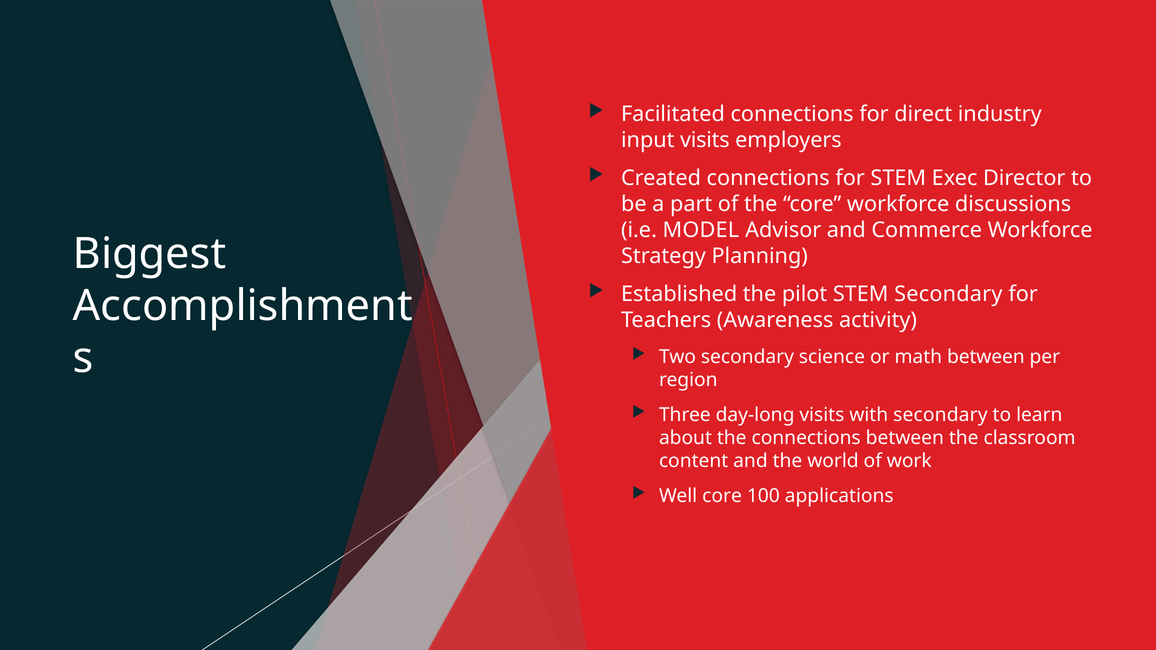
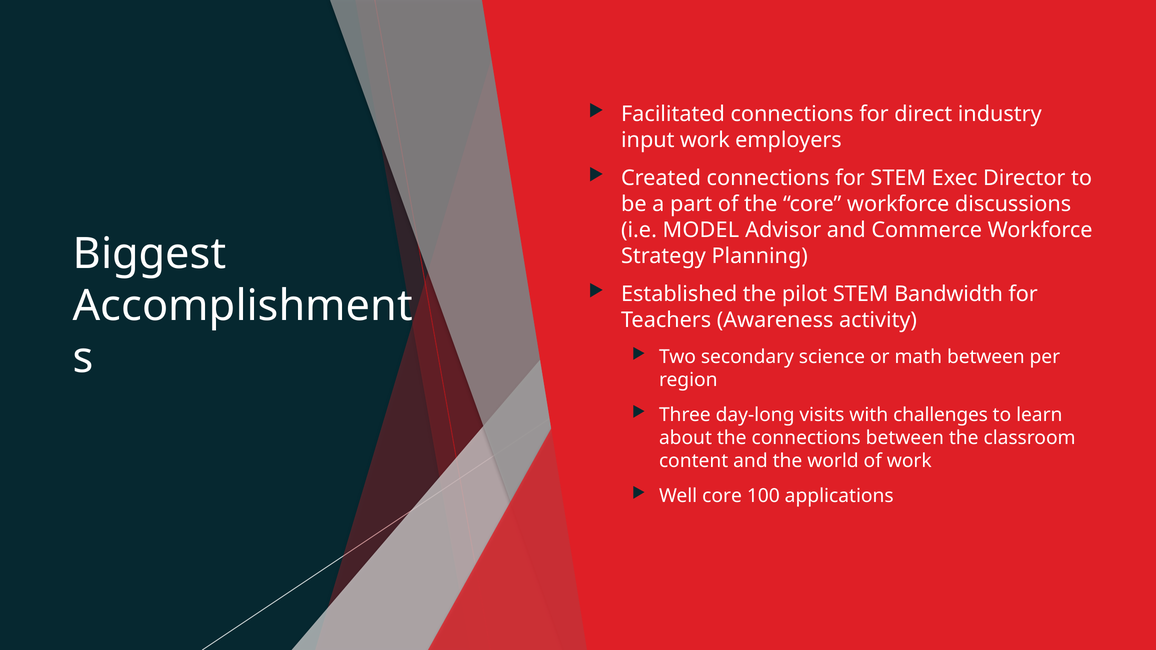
input visits: visits -> work
STEM Secondary: Secondary -> Bandwidth
with secondary: secondary -> challenges
